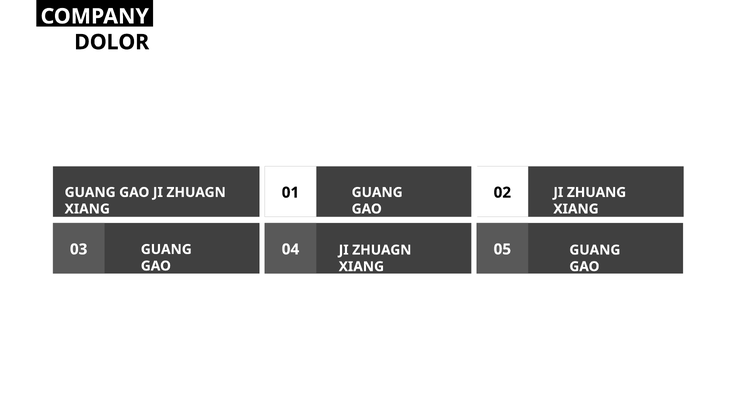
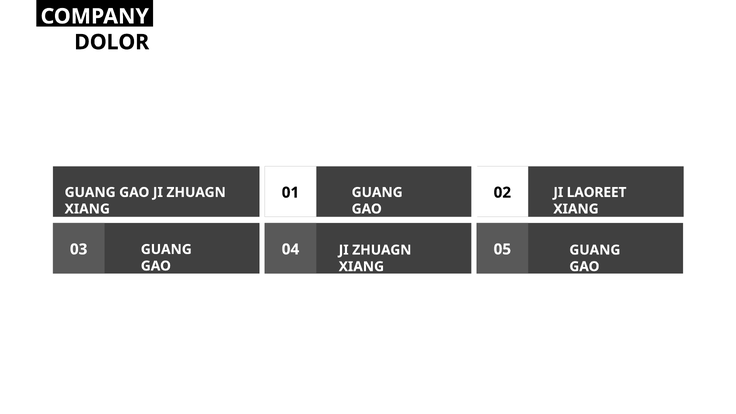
ZHUANG: ZHUANG -> LAOREET
